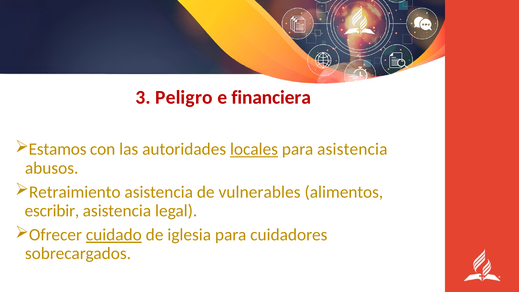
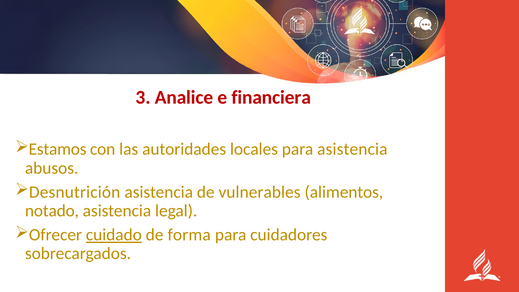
Peligro: Peligro -> Analice
locales underline: present -> none
Retraimiento: Retraimiento -> Desnutrición
escribir: escribir -> notado
iglesia: iglesia -> forma
